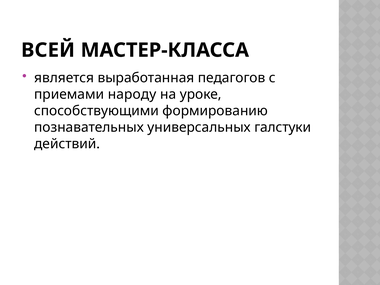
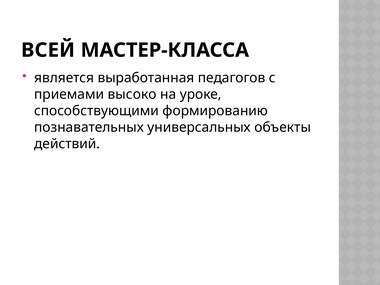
народу: народу -> высоко
галстуки: галстуки -> объекты
